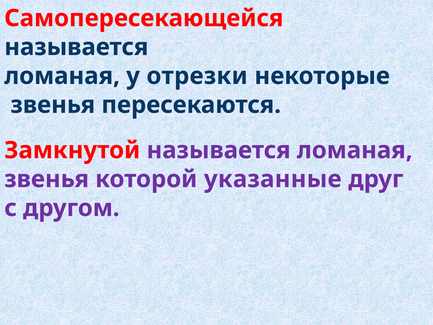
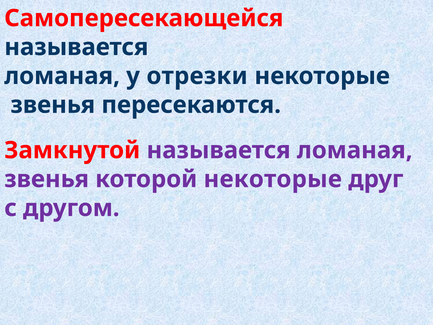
которой указанные: указанные -> некоторые
